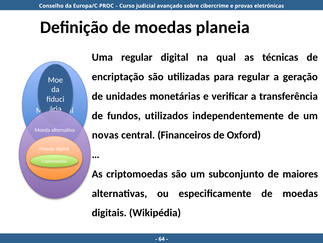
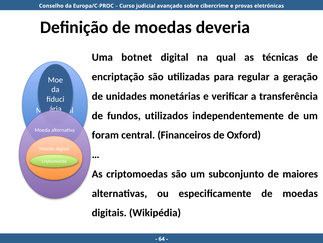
planeia: planeia -> deveria
Uma regular: regular -> botnet
novas: novas -> foram
